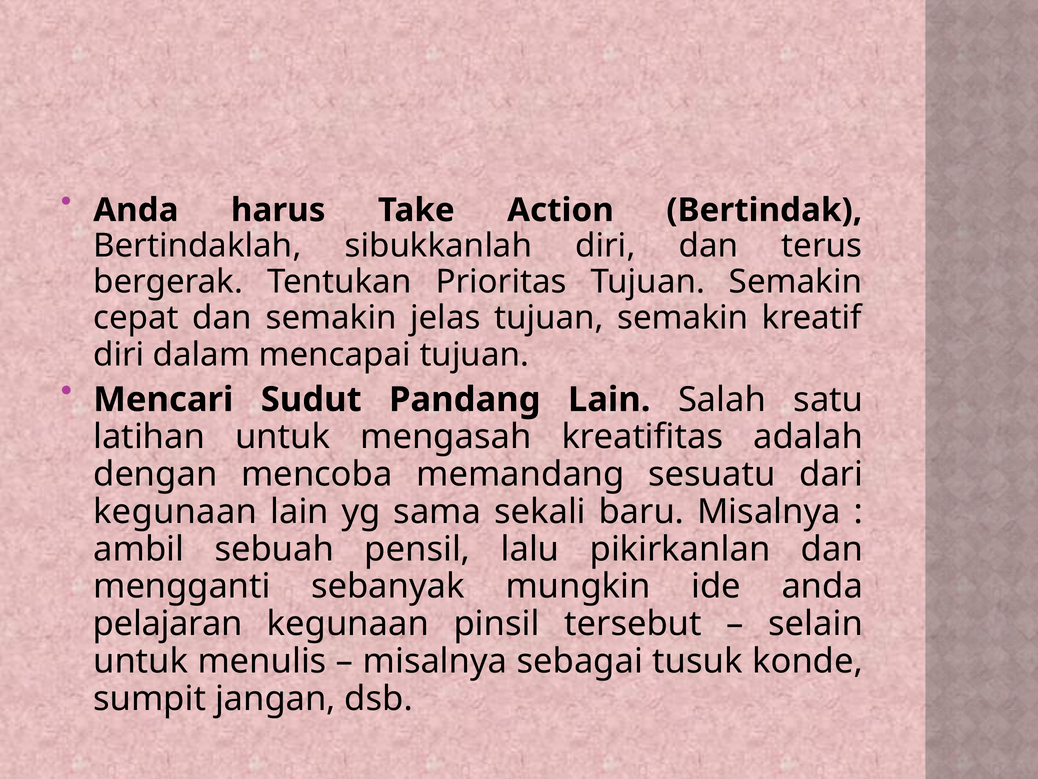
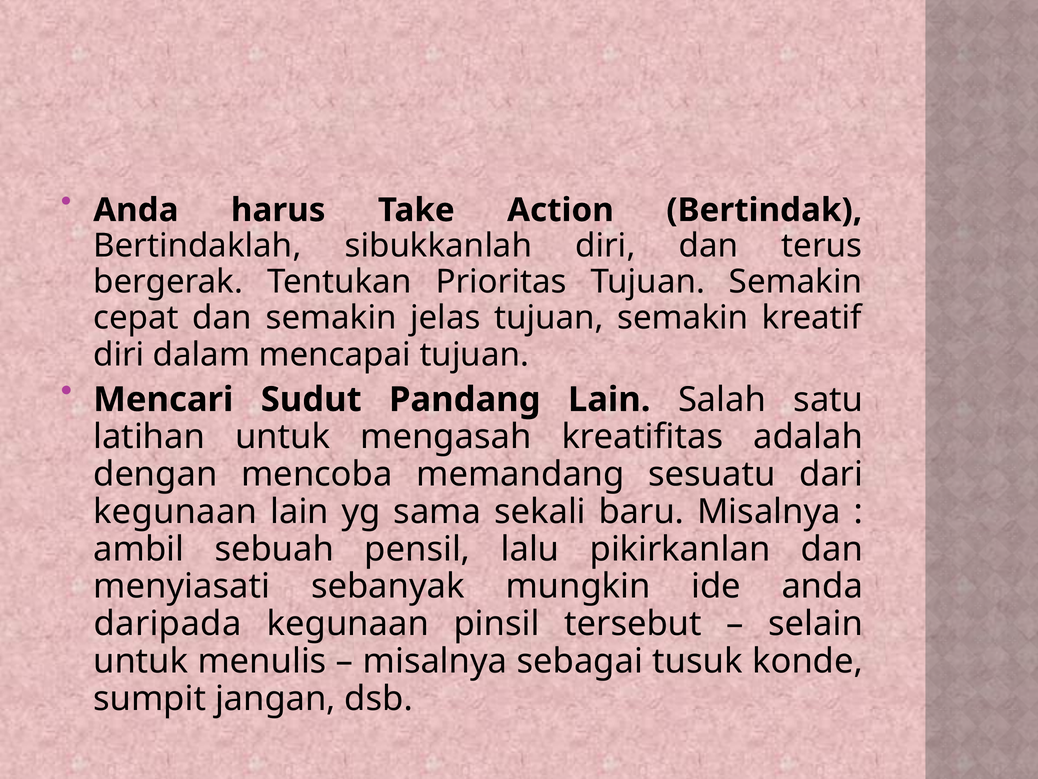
mengganti: mengganti -> menyiasati
pelajaran: pelajaran -> daripada
